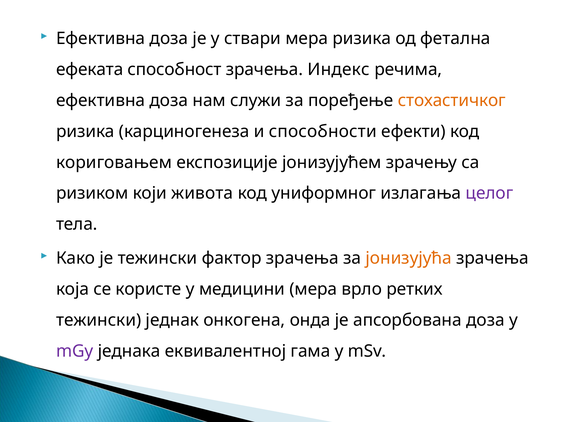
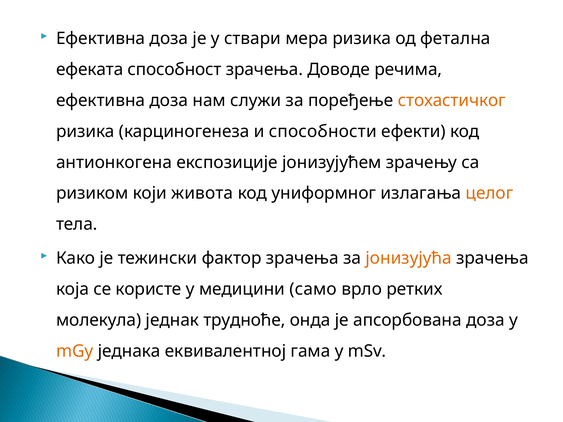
Индекс: Индекс -> Доводе
кориговањем: кориговањем -> антионкогена
целог colour: purple -> orange
медицини мера: мера -> само
тежински at (99, 320): тежински -> молекула
онкогена: онкогена -> трудноће
mGy colour: purple -> orange
